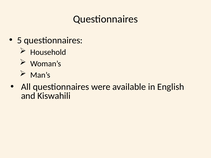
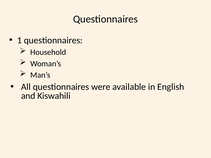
5: 5 -> 1
